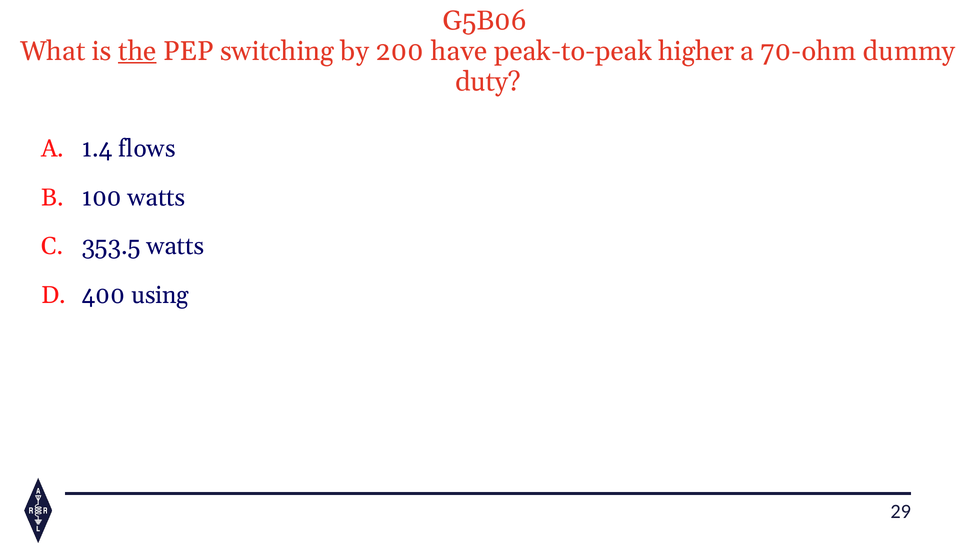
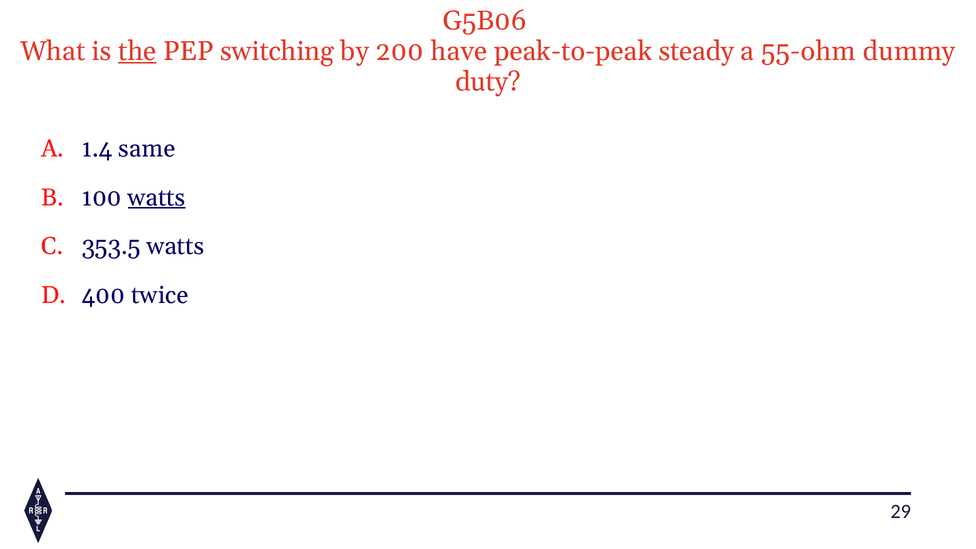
higher: higher -> steady
70-ohm: 70-ohm -> 55-ohm
flows: flows -> same
watts at (157, 197) underline: none -> present
using: using -> twice
